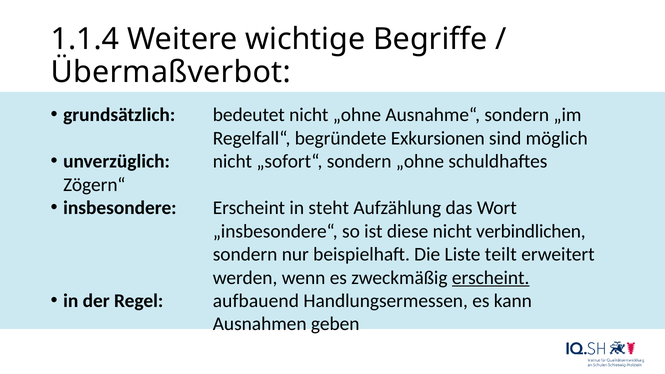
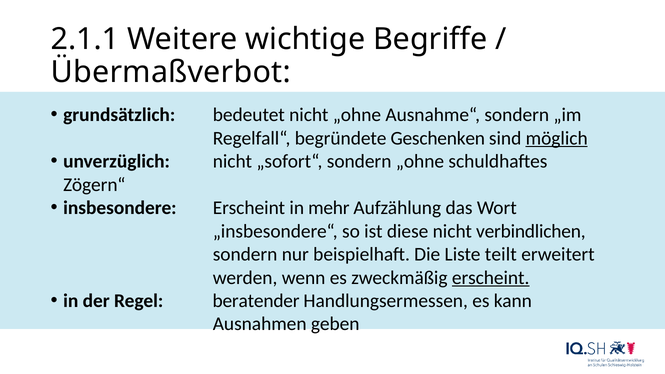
1.1.4: 1.1.4 -> 2.1.1
Exkursionen: Exkursionen -> Geschenken
möglich underline: none -> present
steht: steht -> mehr
aufbauend: aufbauend -> beratender
